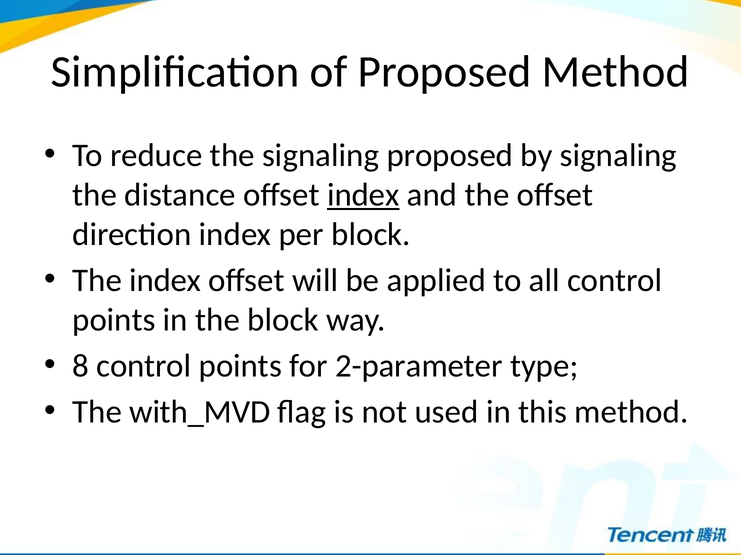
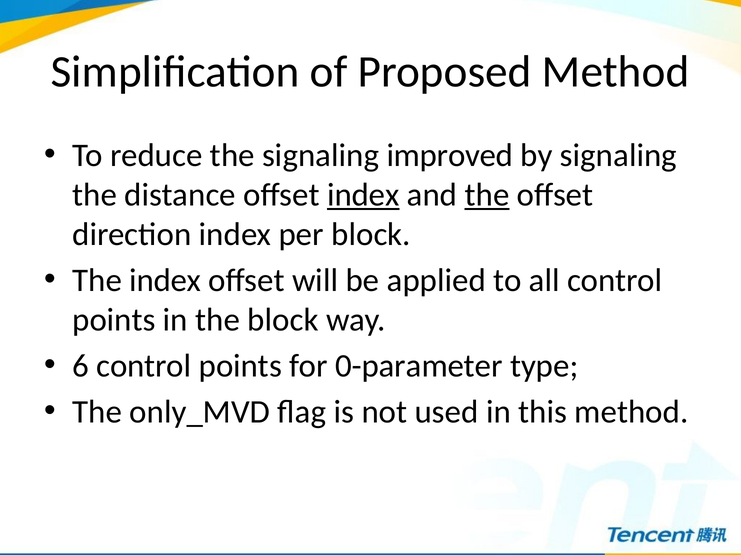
signaling proposed: proposed -> improved
the at (487, 195) underline: none -> present
8: 8 -> 6
2-parameter: 2-parameter -> 0-parameter
with_MVD: with_MVD -> only_MVD
